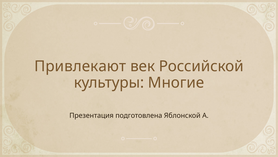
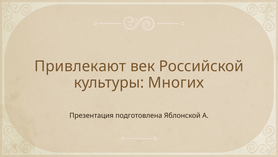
Многие: Многие -> Многих
